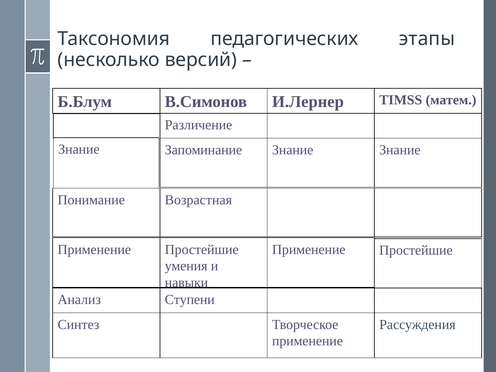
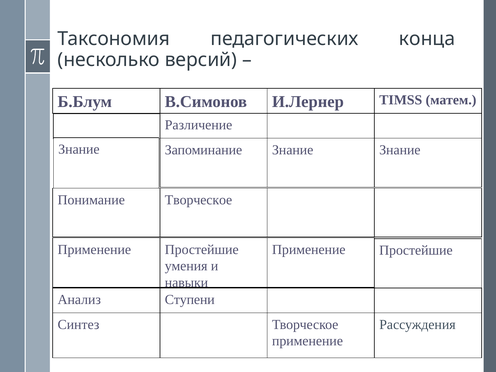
этапы: этапы -> конца
Понимание Возрастная: Возрастная -> Творческое
